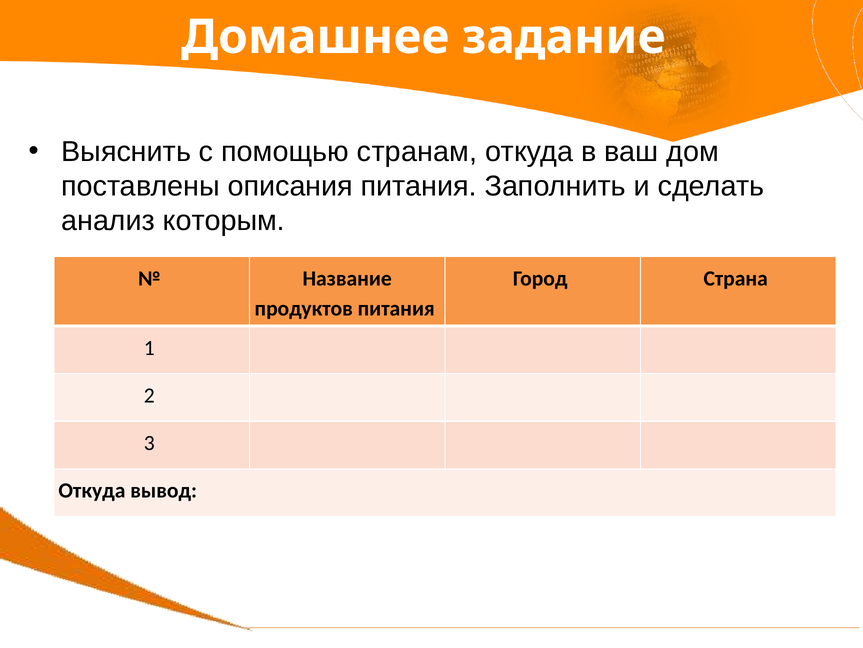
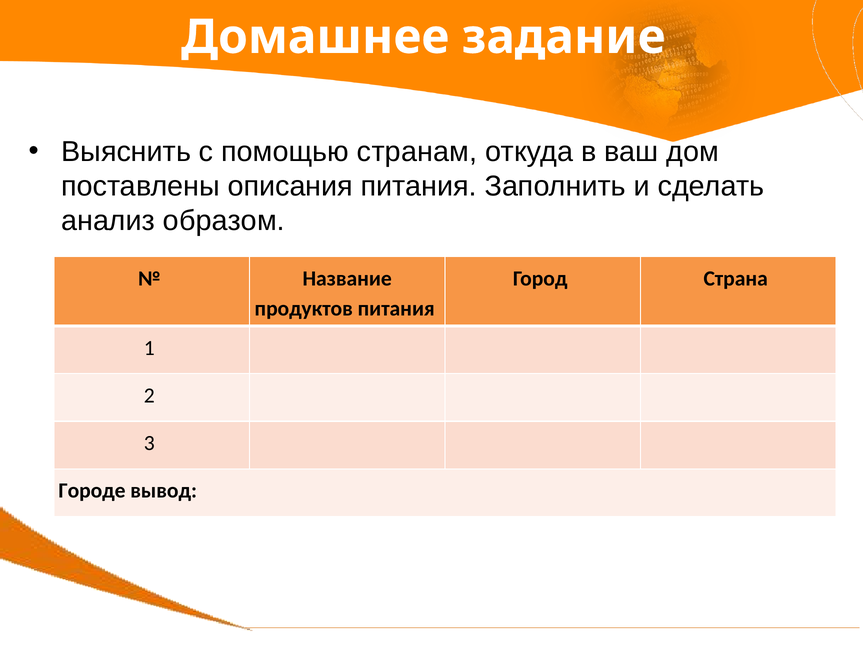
которым: которым -> образом
Откуда at (92, 490): Откуда -> Городе
